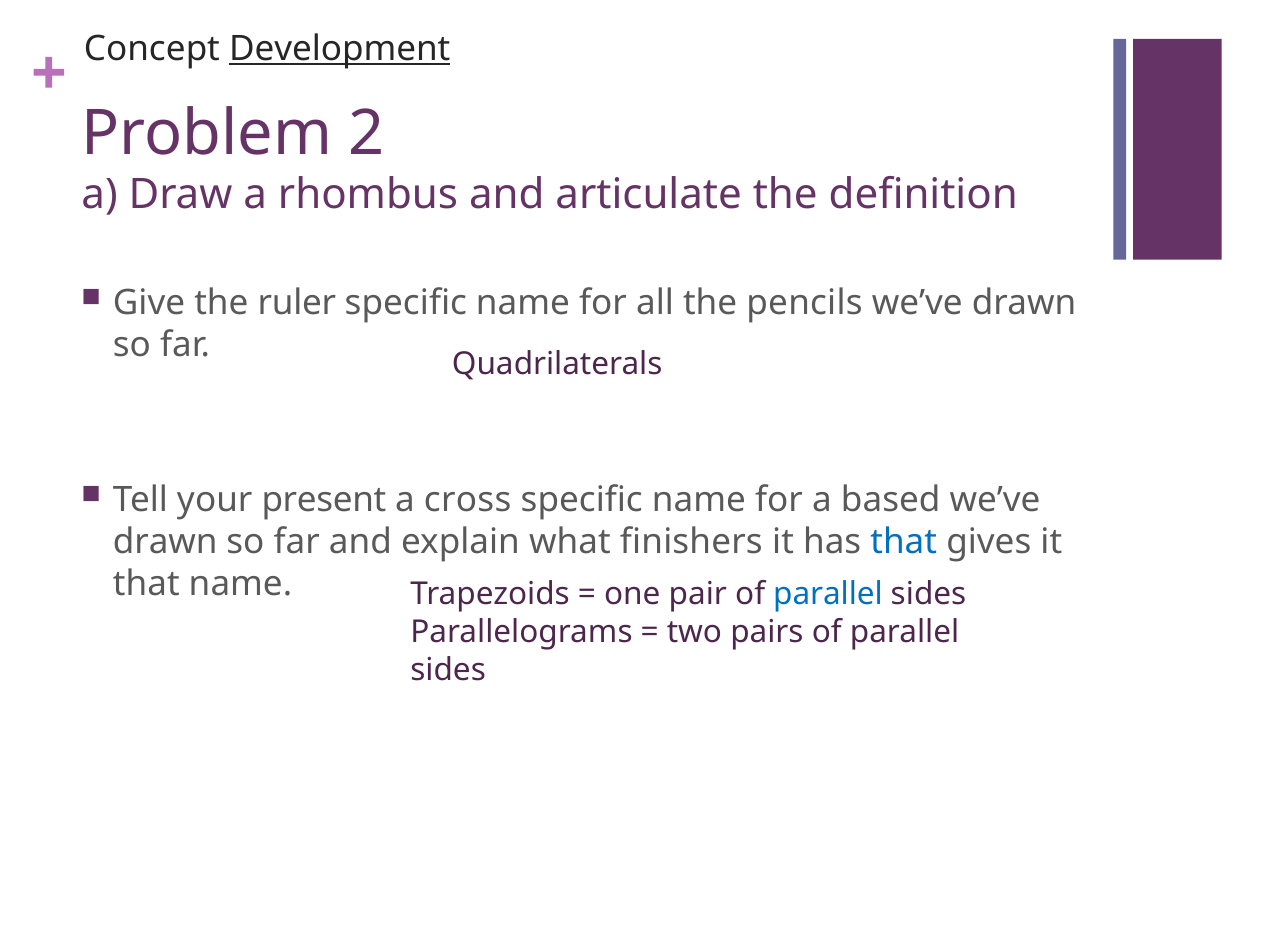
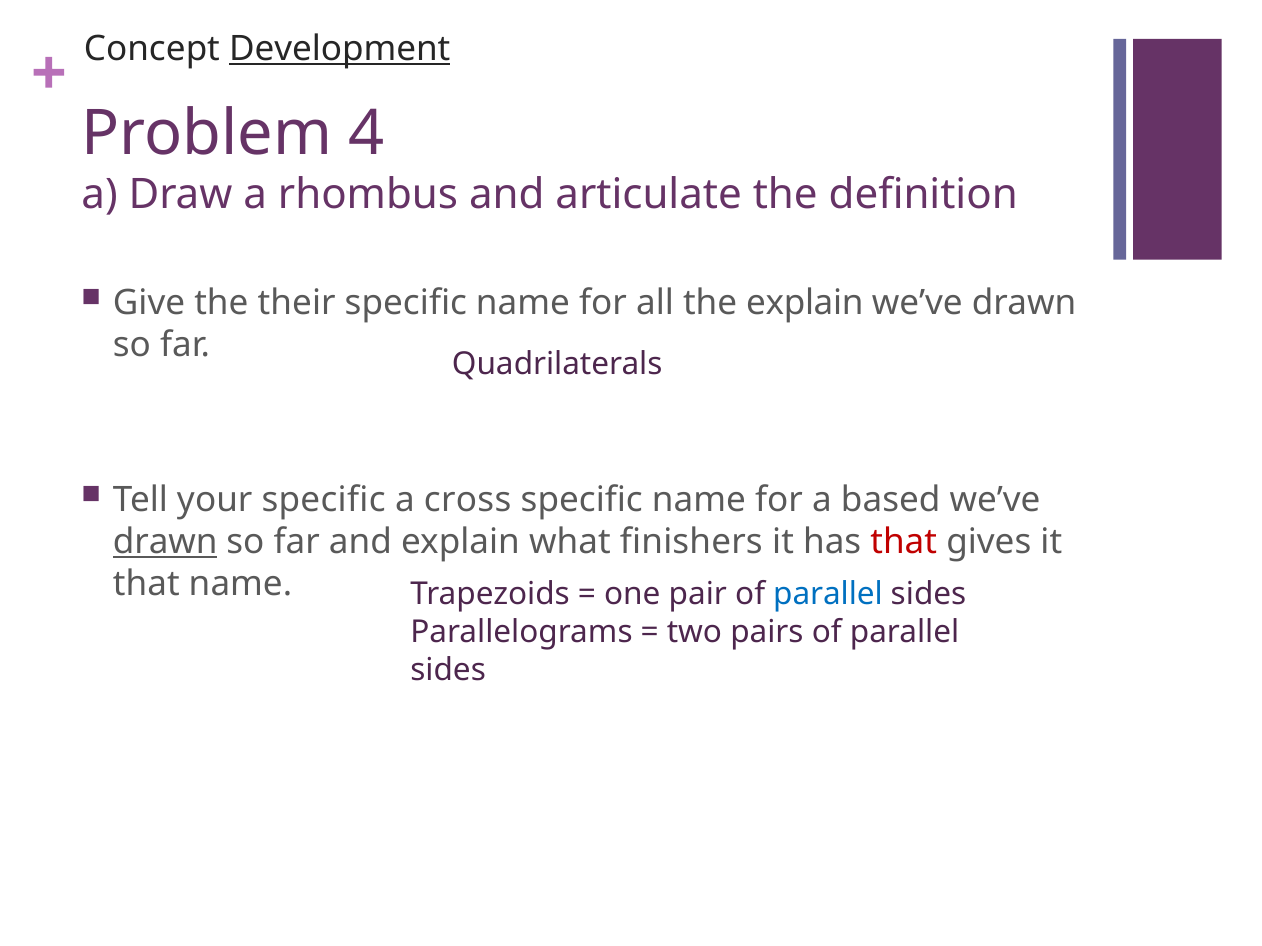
2: 2 -> 4
ruler: ruler -> their
the pencils: pencils -> explain
your present: present -> specific
drawn at (165, 542) underline: none -> present
that at (904, 542) colour: blue -> red
